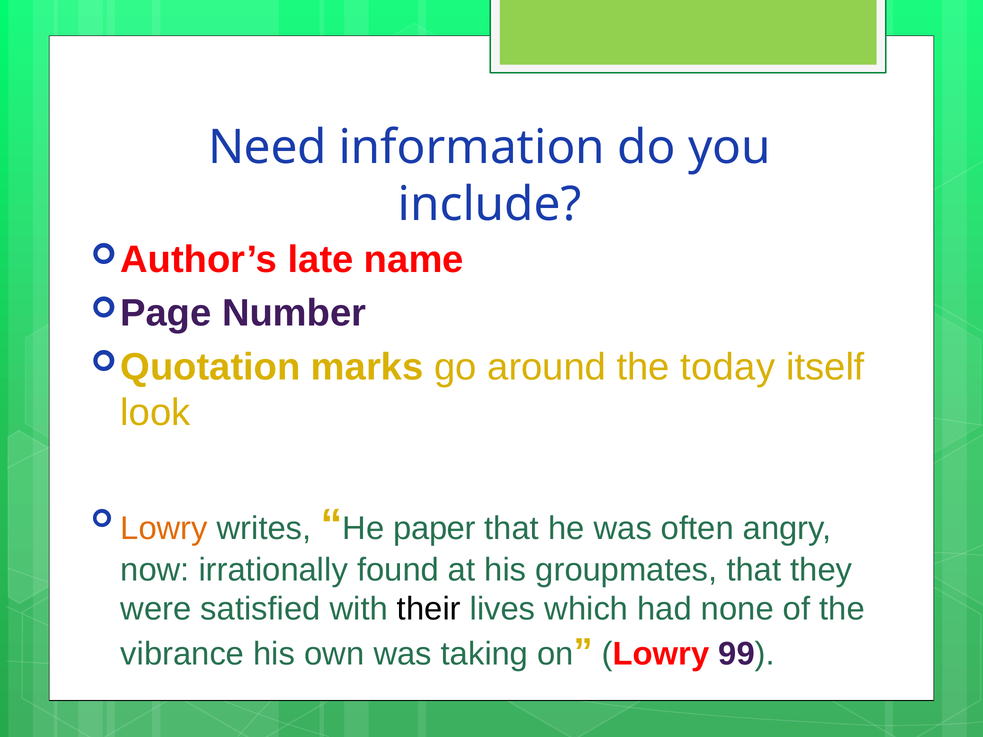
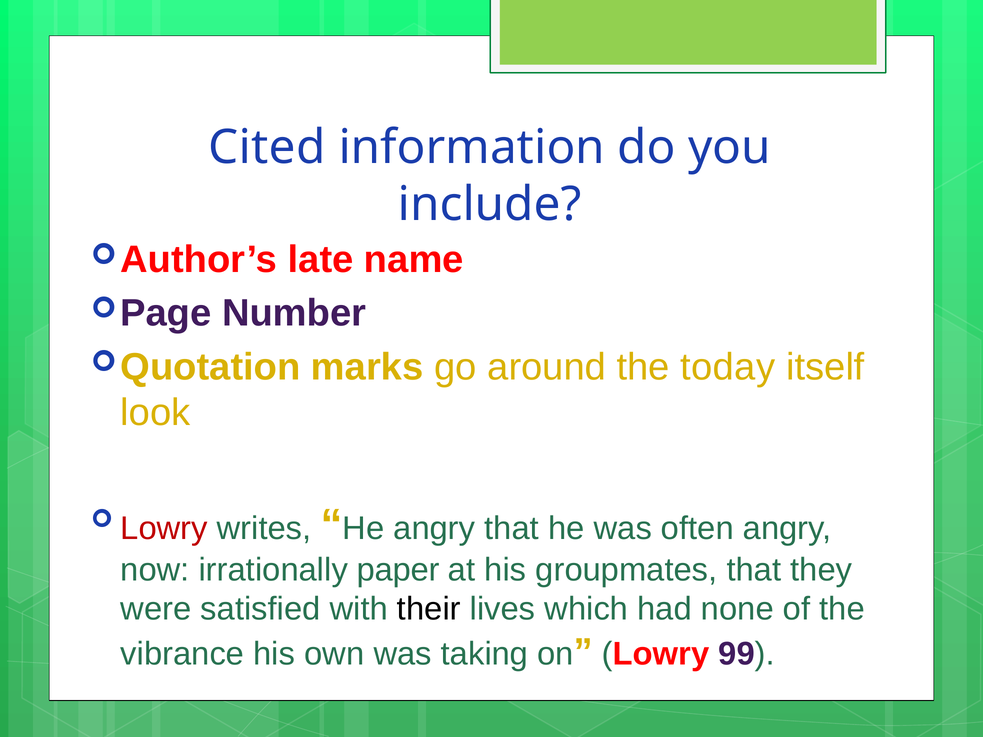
Need: Need -> Cited
Lowry at (164, 528) colour: orange -> red
He paper: paper -> angry
found: found -> paper
